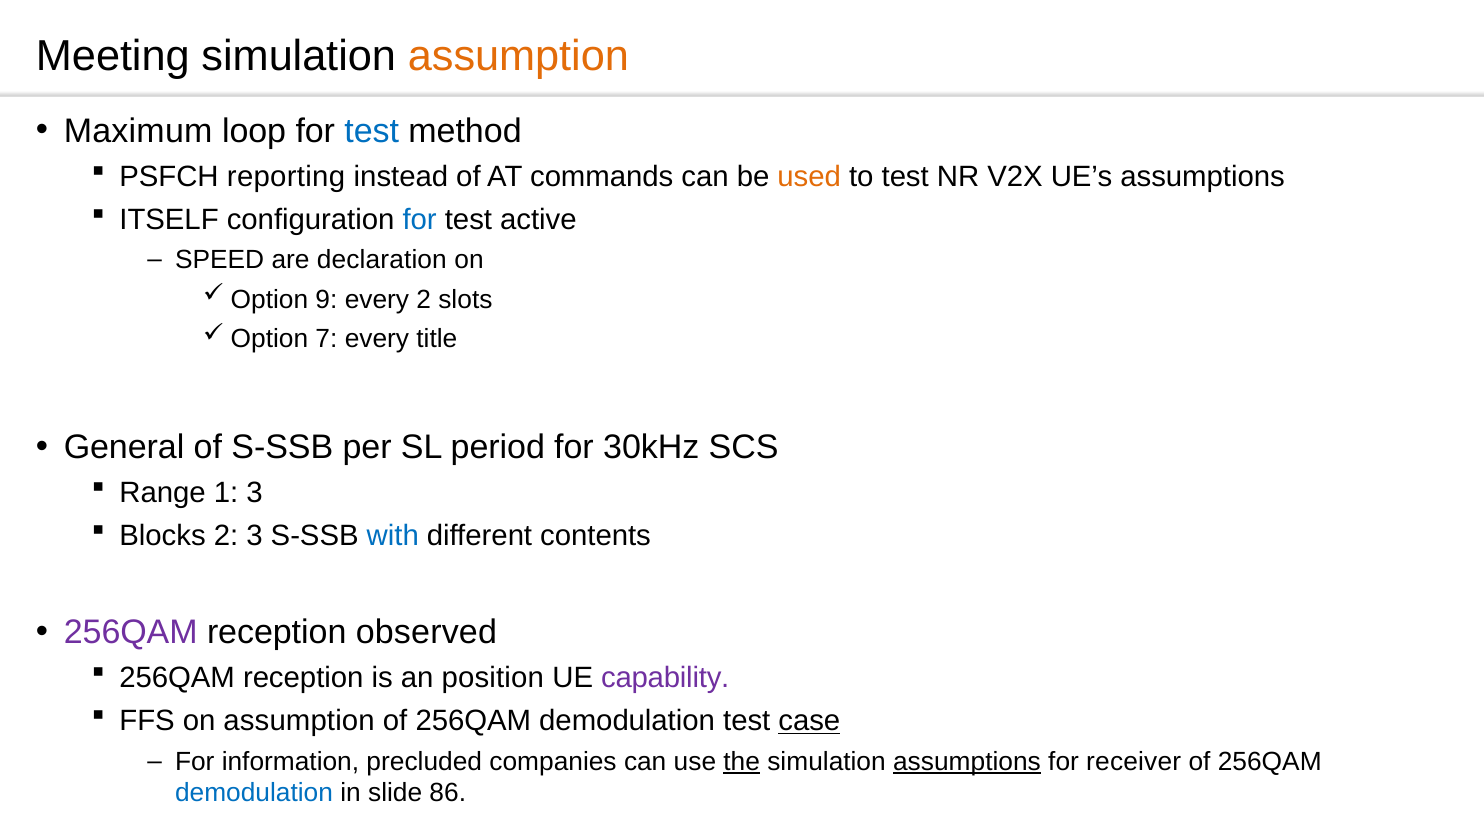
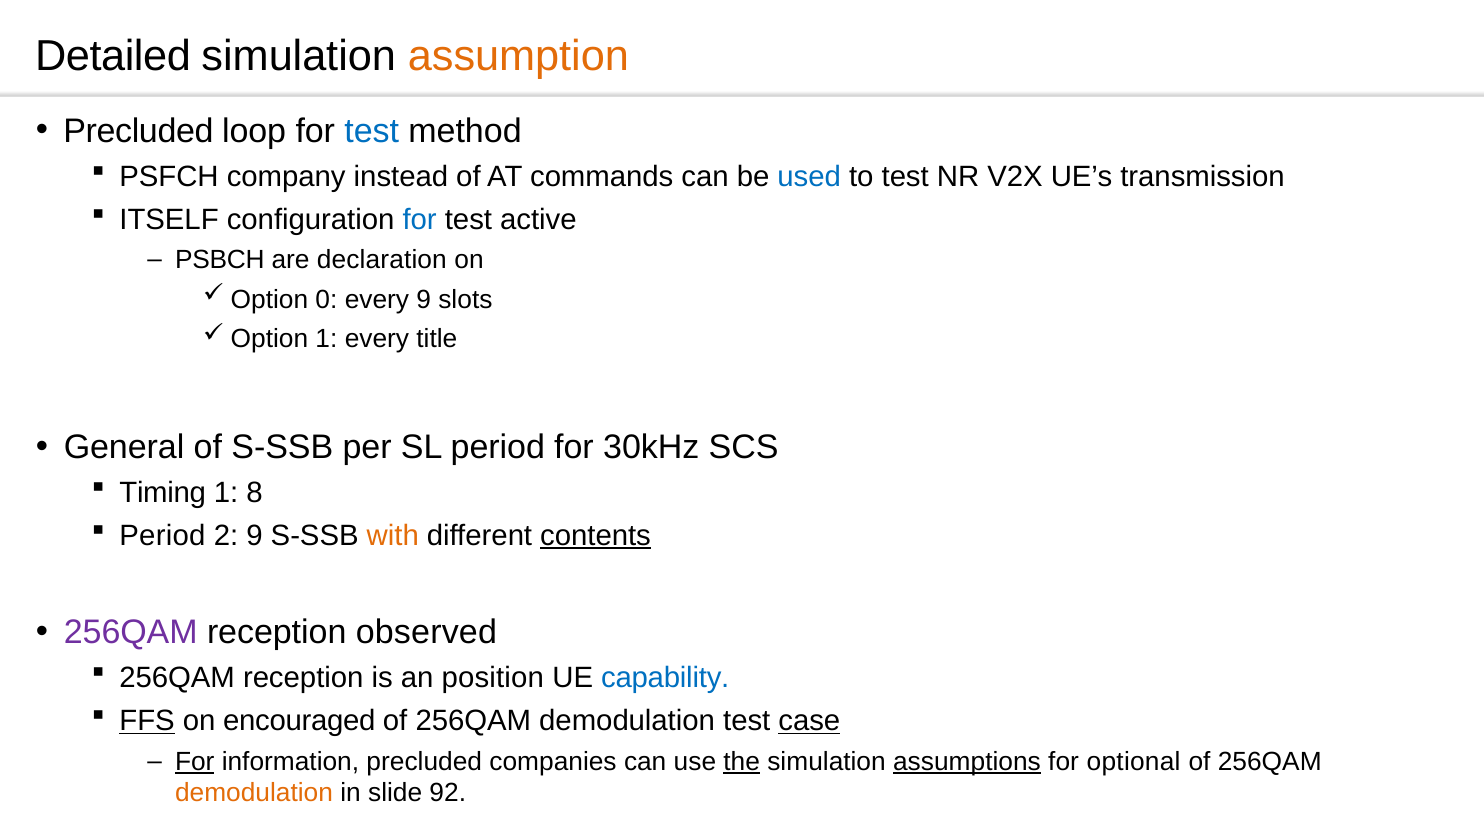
Meeting: Meeting -> Detailed
Maximum at (138, 131): Maximum -> Precluded
reporting: reporting -> company
used colour: orange -> blue
UE’s assumptions: assumptions -> transmission
SPEED: SPEED -> PSBCH
9: 9 -> 0
every 2: 2 -> 9
7 at (326, 339): 7 -> 1
Range: Range -> Timing
1 3: 3 -> 8
Blocks at (163, 536): Blocks -> Period
2 3: 3 -> 9
with colour: blue -> orange
contents underline: none -> present
capability colour: purple -> blue
FFS underline: none -> present
on assumption: assumption -> encouraged
For at (195, 762) underline: none -> present
receiver: receiver -> optional
demodulation at (254, 793) colour: blue -> orange
86: 86 -> 92
